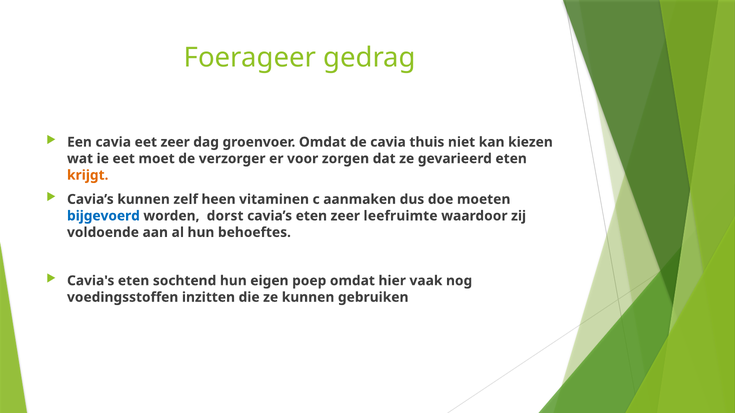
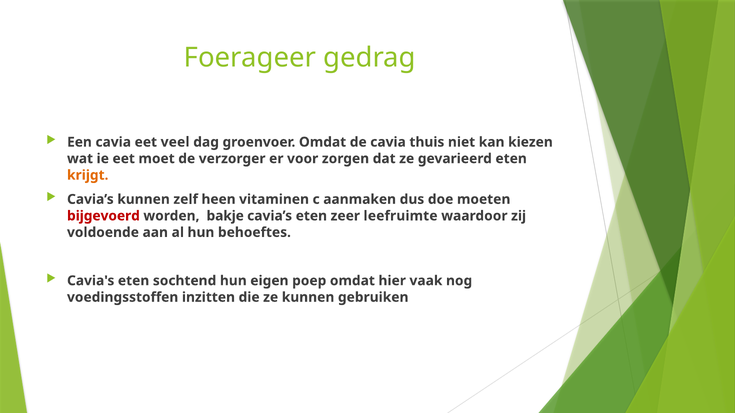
eet zeer: zeer -> veel
bijgevoerd colour: blue -> red
dorst: dorst -> bakje
